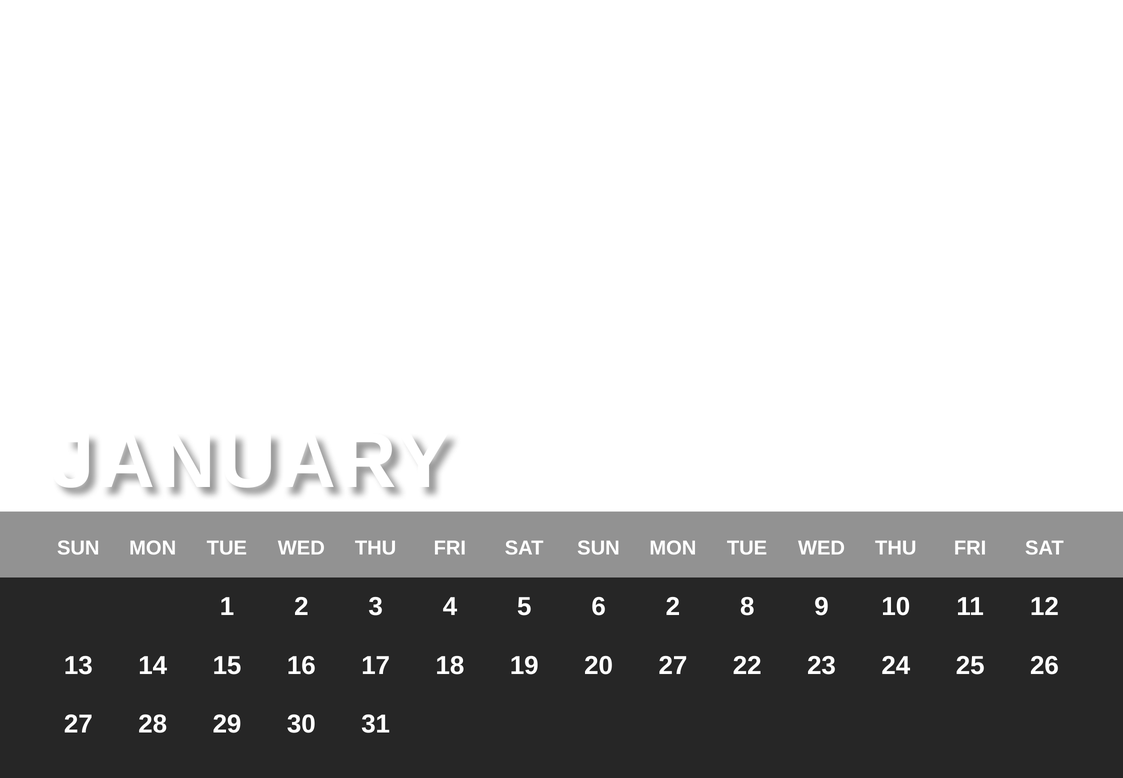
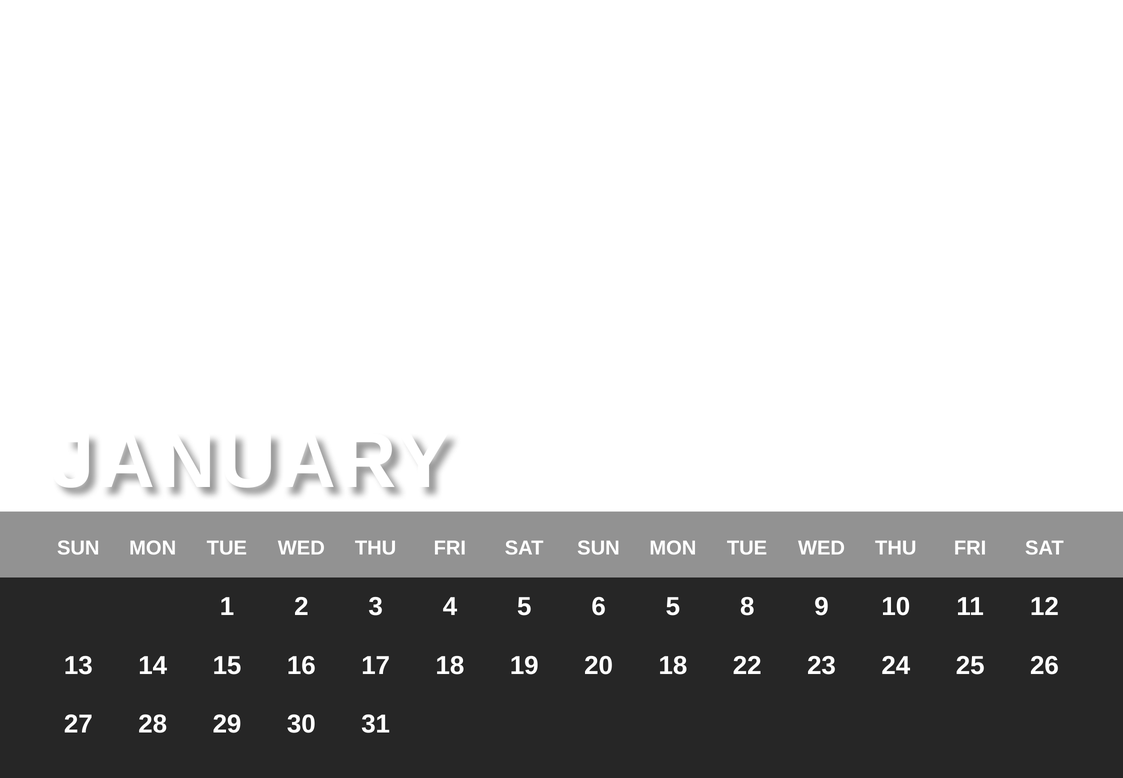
6 2: 2 -> 5
20 27: 27 -> 18
